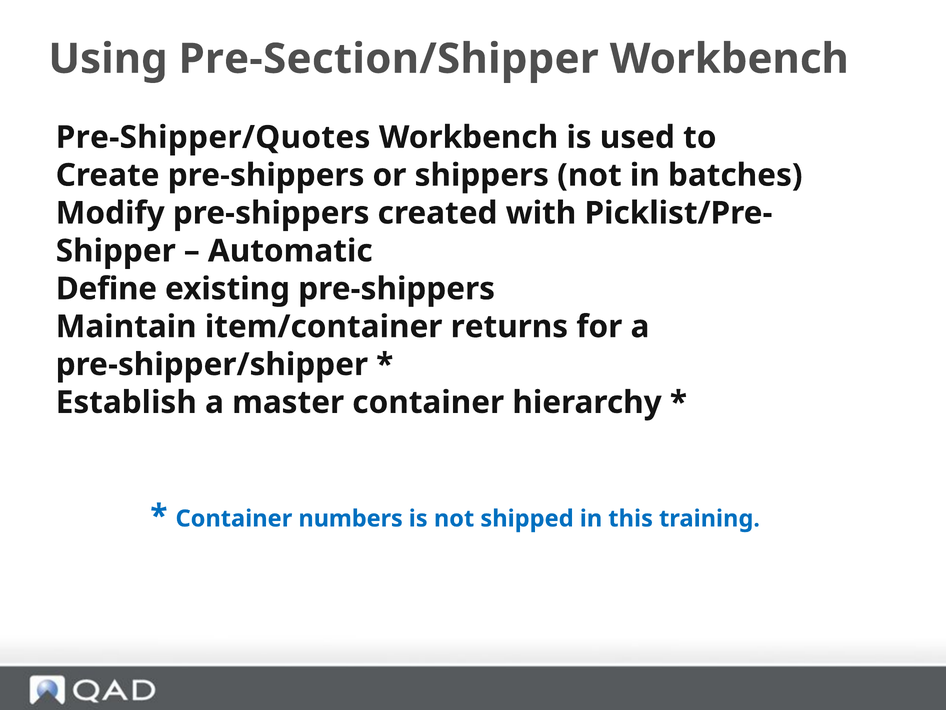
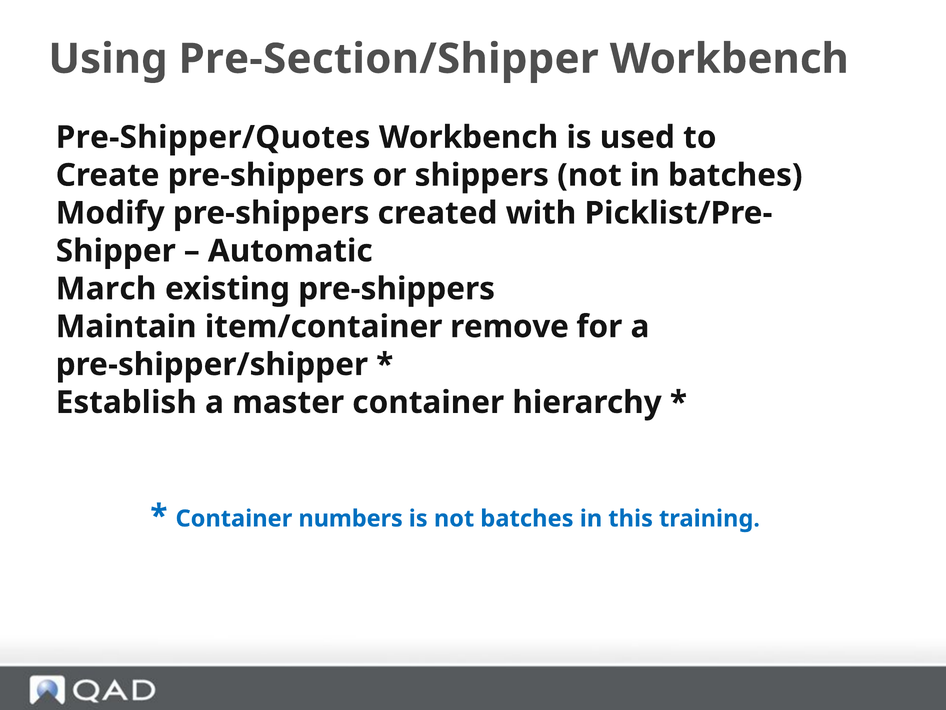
Define: Define -> March
returns: returns -> remove
not shipped: shipped -> batches
